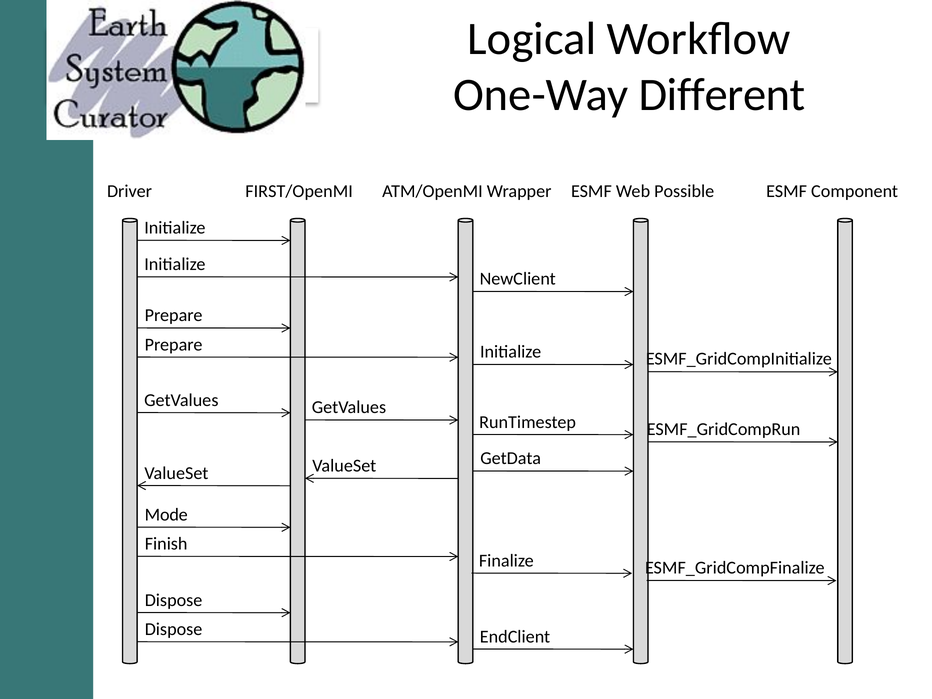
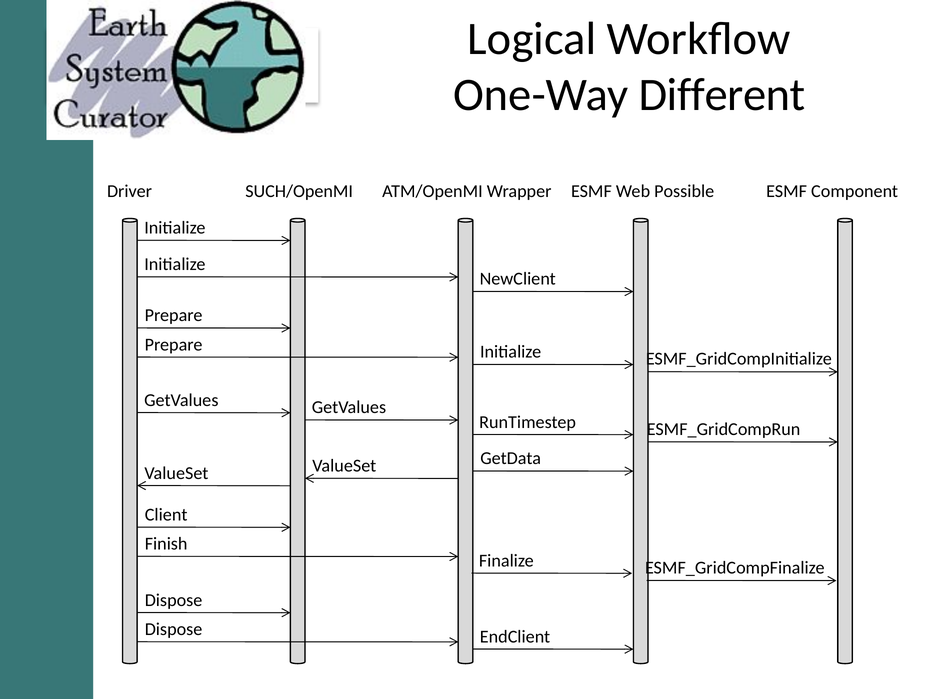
FIRST/OpenMI: FIRST/OpenMI -> SUCH/OpenMI
Mode: Mode -> Client
